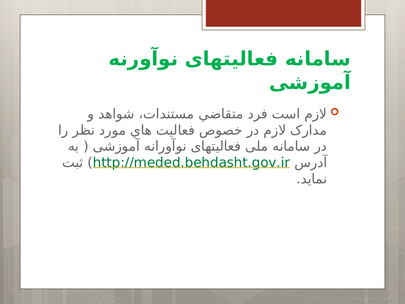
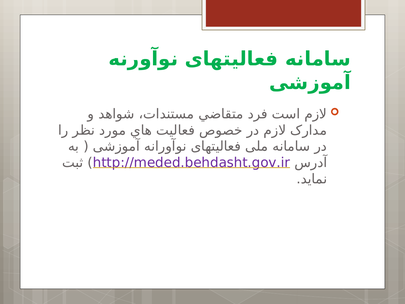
http://meded.behdasht.gov.ir colour: green -> purple
